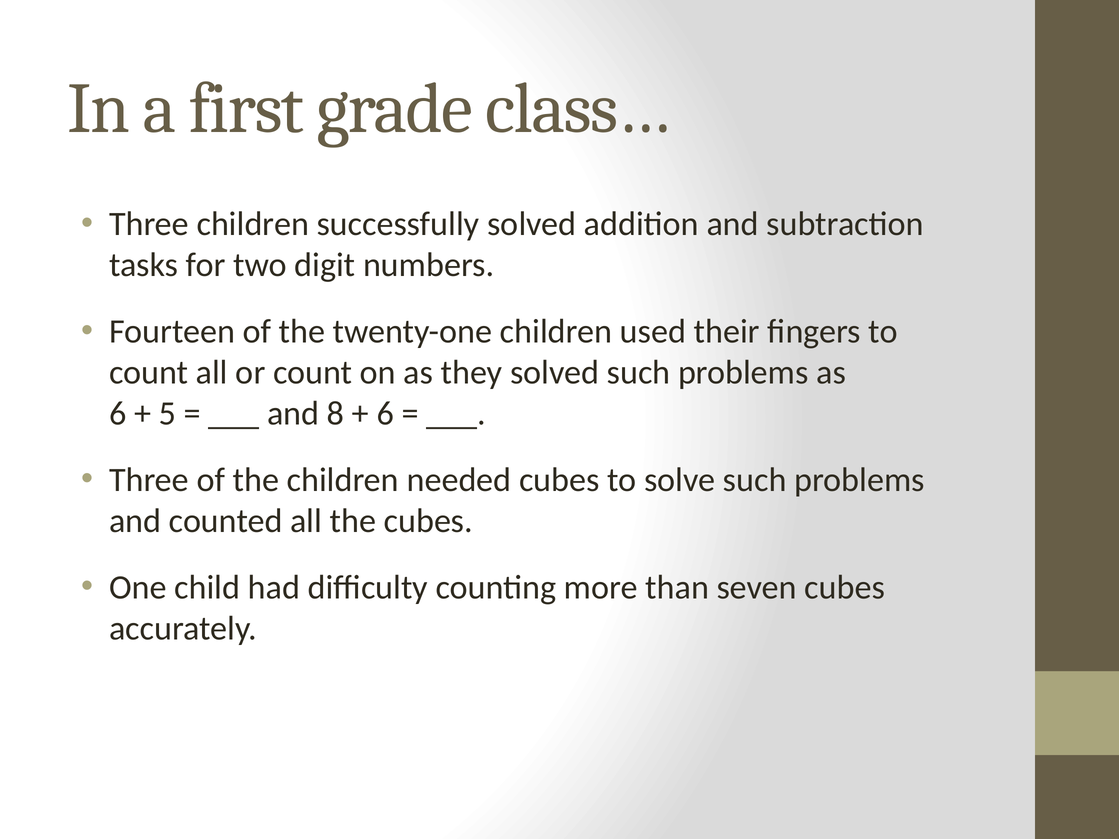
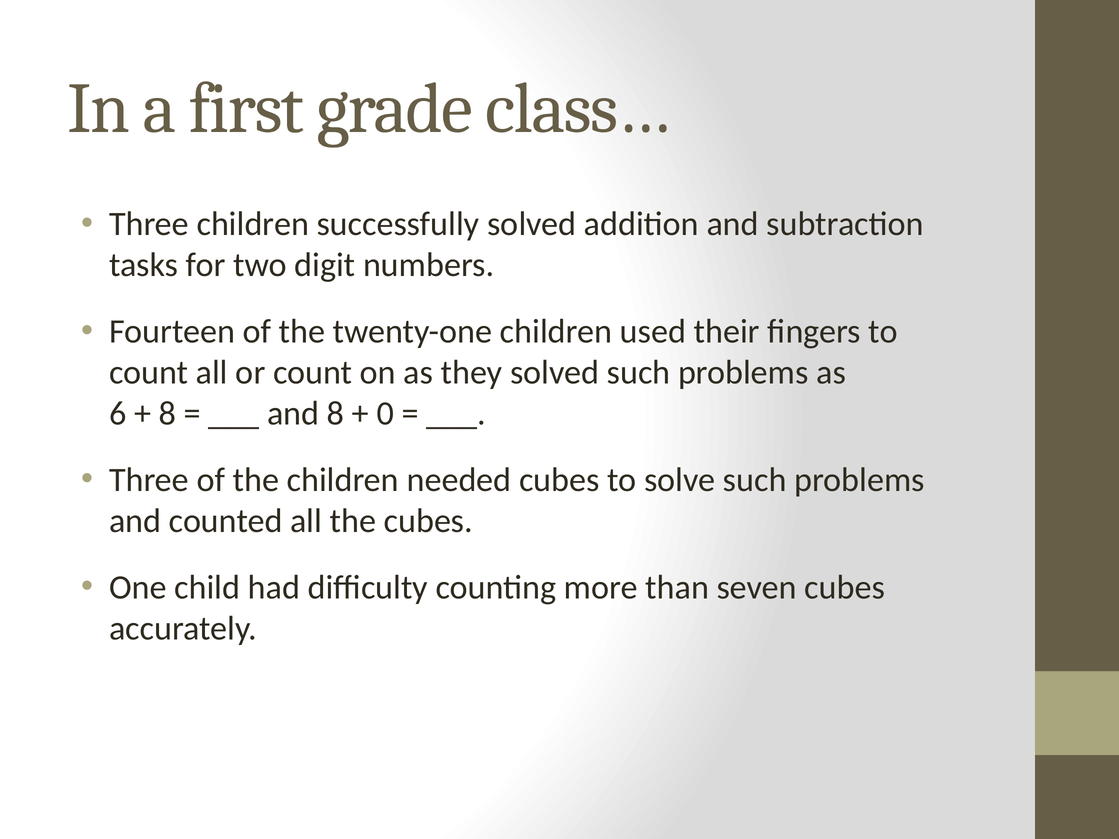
5 at (167, 414): 5 -> 8
6 at (385, 414): 6 -> 0
